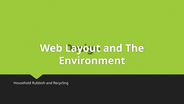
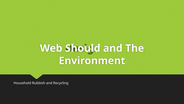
Layout: Layout -> Should
